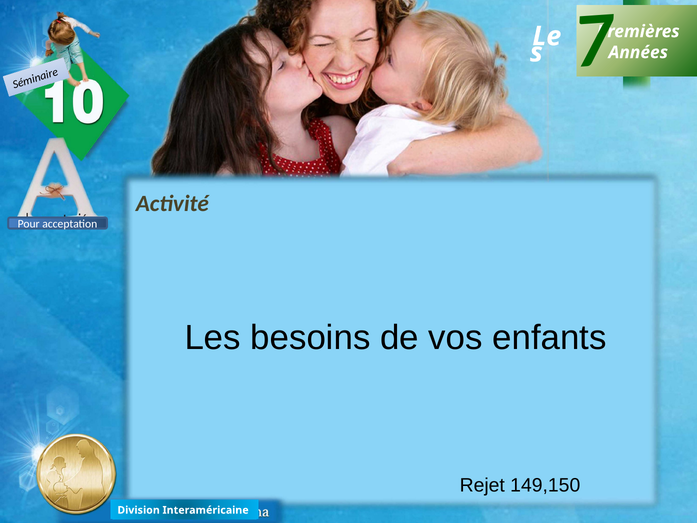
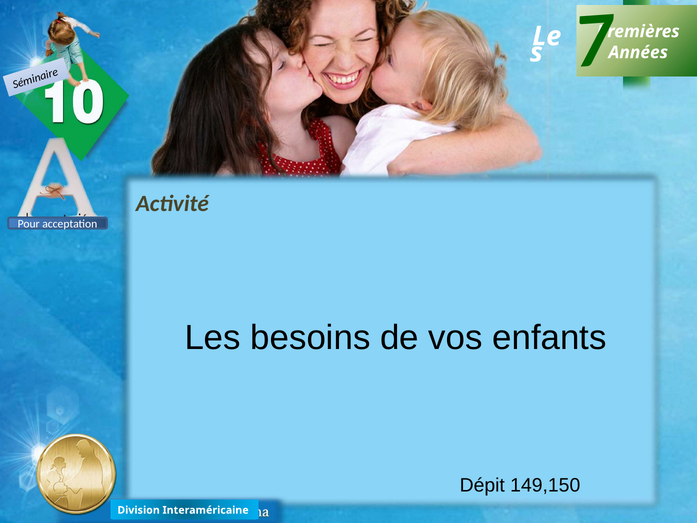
Rejet: Rejet -> Dépit
